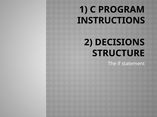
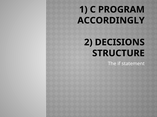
INSTRUCTIONS: INSTRUCTIONS -> ACCORDINGLY
